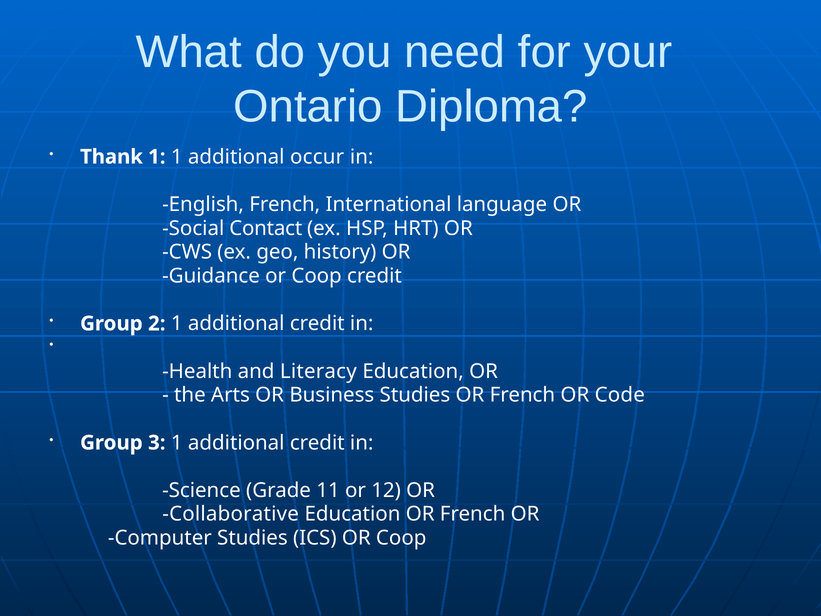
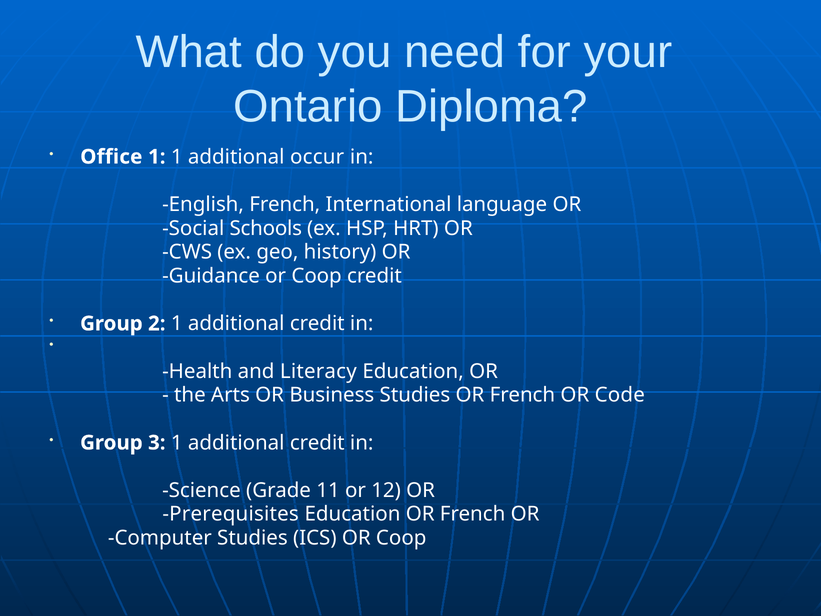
Thank: Thank -> Office
Contact: Contact -> Schools
Collaborative: Collaborative -> Prerequisites
